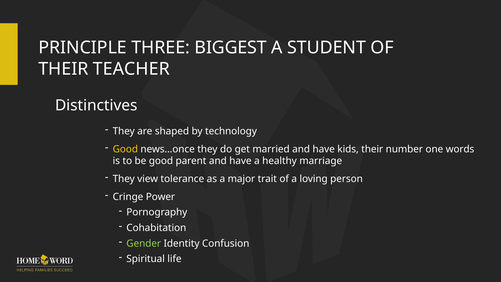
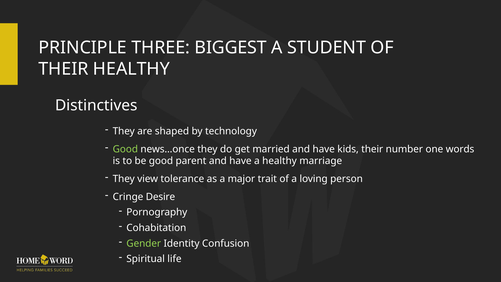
THEIR TEACHER: TEACHER -> HEALTHY
Good at (125, 149) colour: yellow -> light green
Power: Power -> Desire
